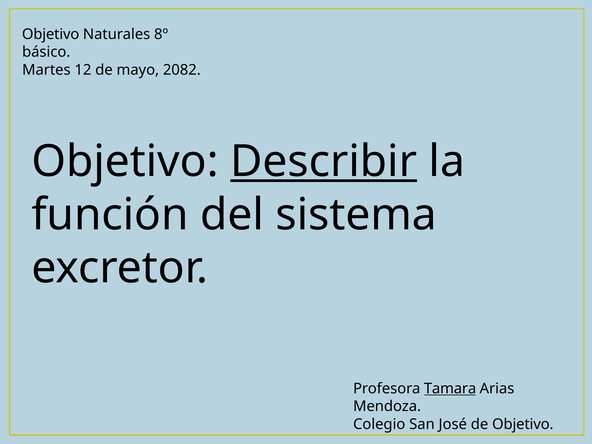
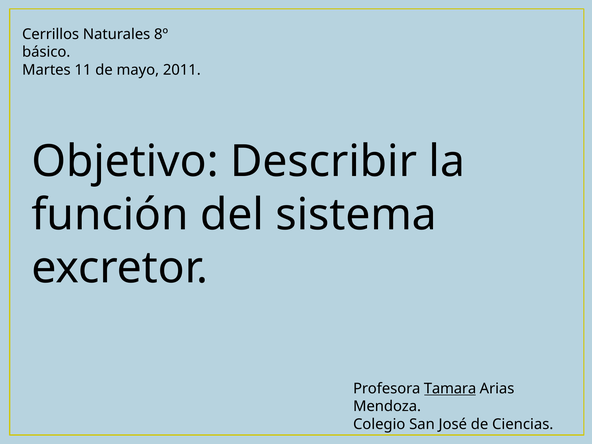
Objetivo at (51, 34): Objetivo -> Cerrillos
12: 12 -> 11
2082: 2082 -> 2011
Describir underline: present -> none
de Objetivo: Objetivo -> Ciencias
